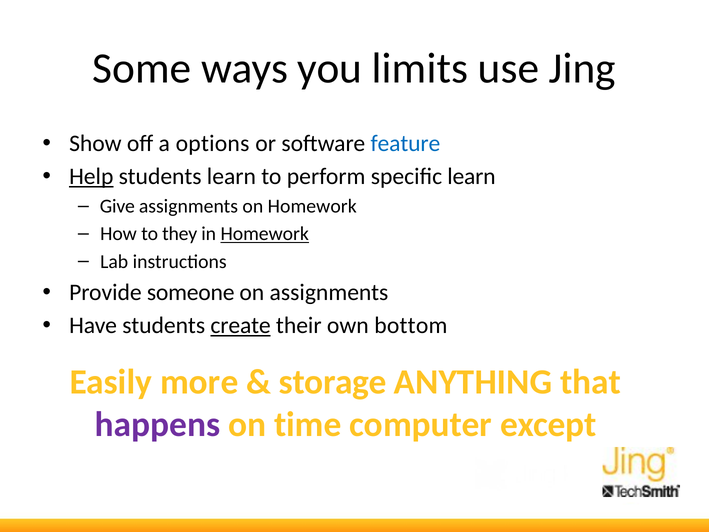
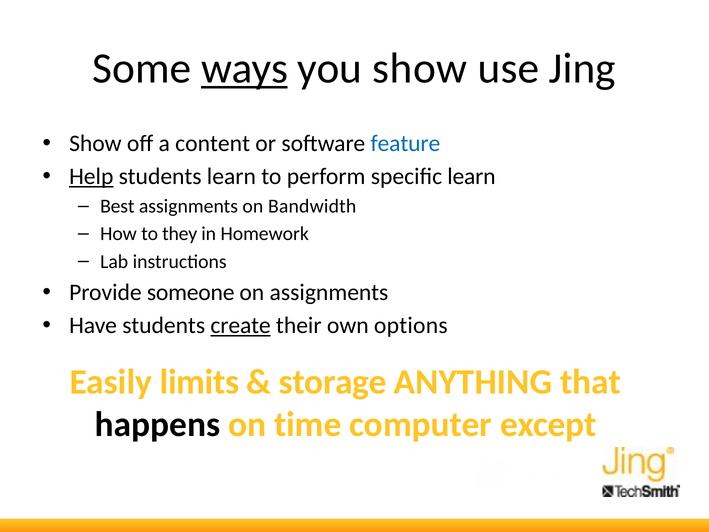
ways underline: none -> present
you limits: limits -> show
options: options -> content
Give: Give -> Best
on Homework: Homework -> Bandwidth
Homework at (265, 234) underline: present -> none
bottom: bottom -> options
more: more -> limits
happens colour: purple -> black
